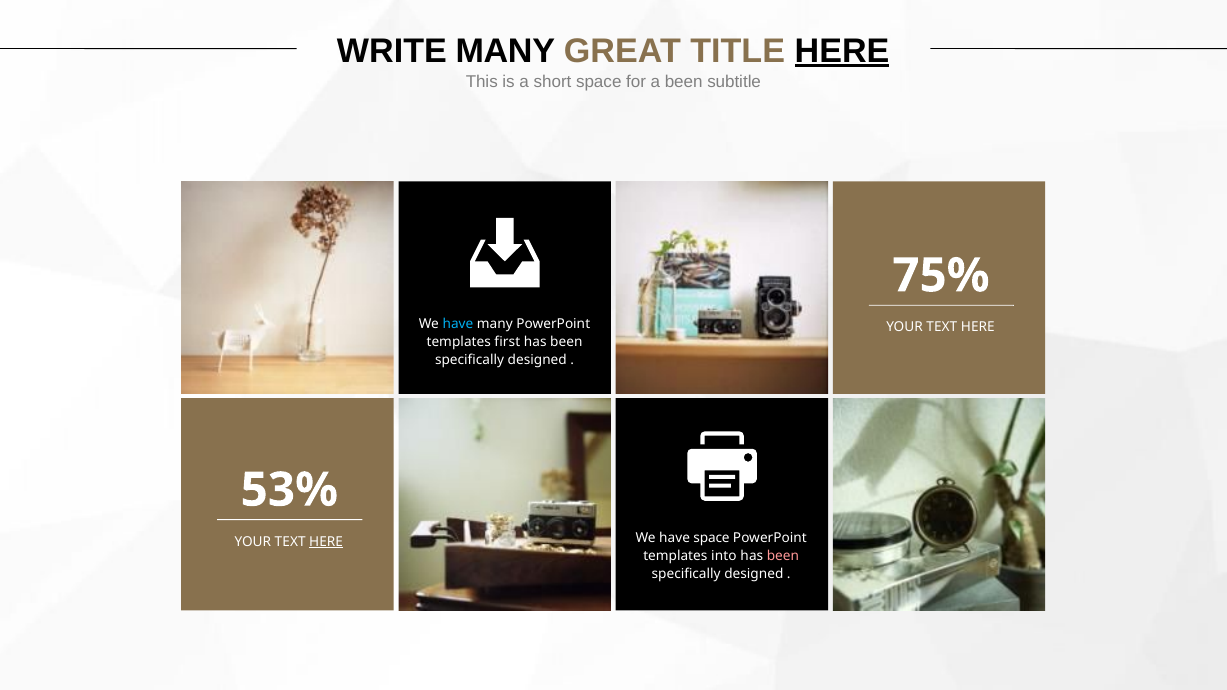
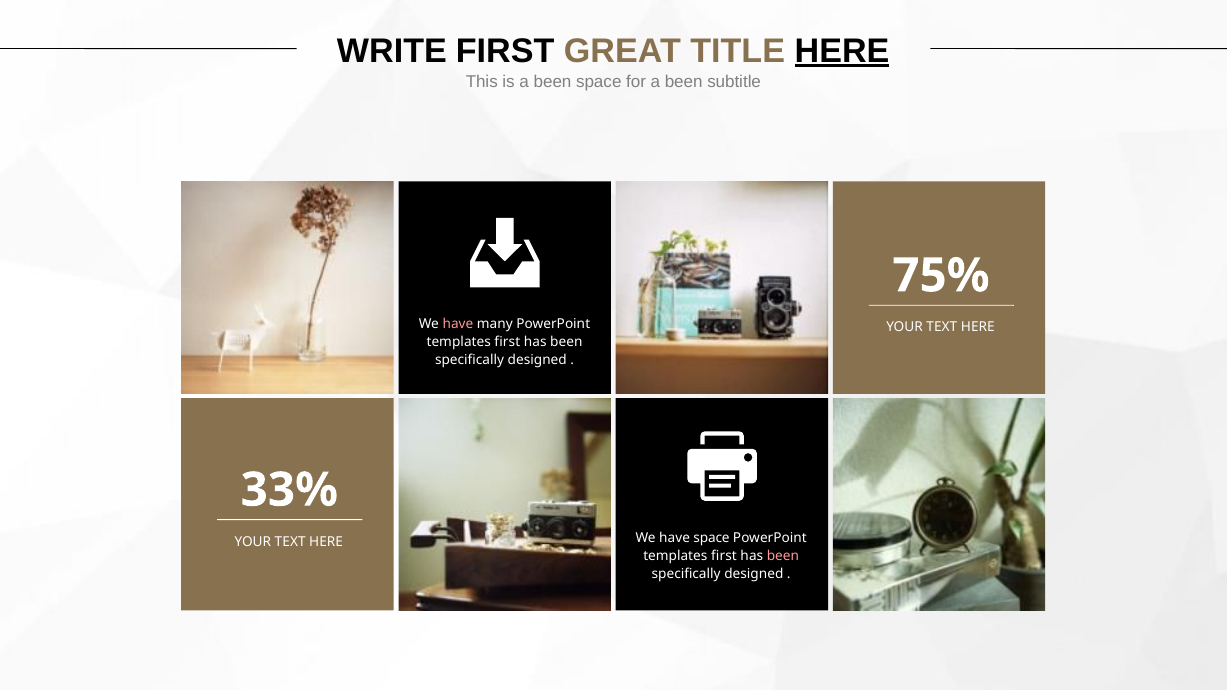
WRITE MANY: MANY -> FIRST
is a short: short -> been
have at (458, 324) colour: light blue -> pink
53%: 53% -> 33%
HERE at (326, 542) underline: present -> none
into at (724, 556): into -> first
